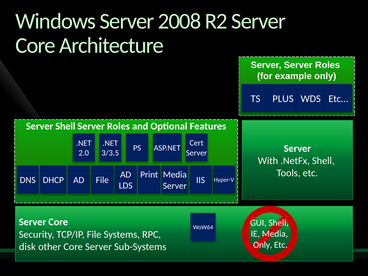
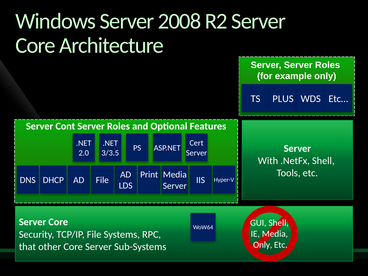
Server Shell: Shell -> Cont
disk: disk -> that
